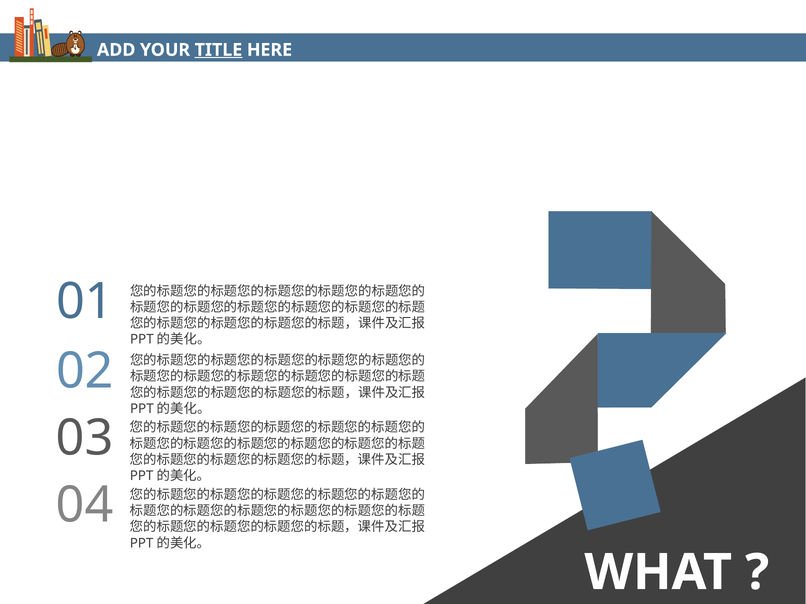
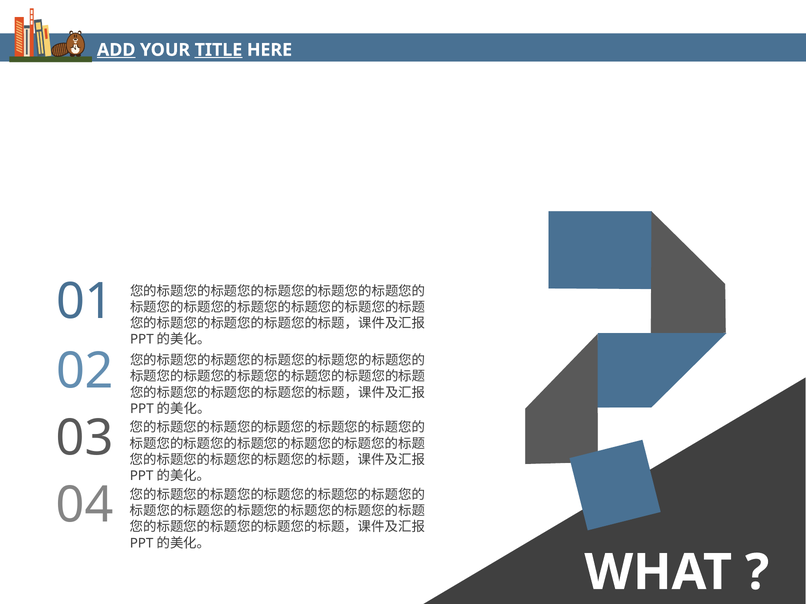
ADD underline: none -> present
